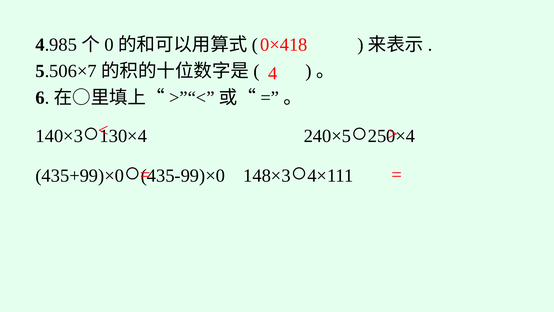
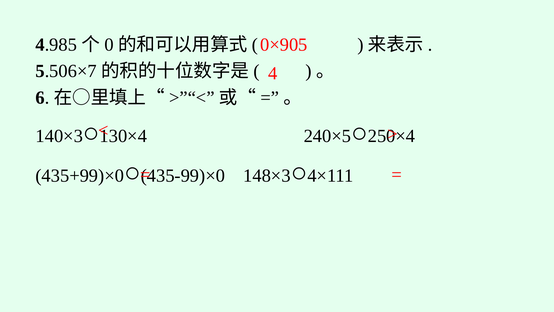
0×418: 0×418 -> 0×905
